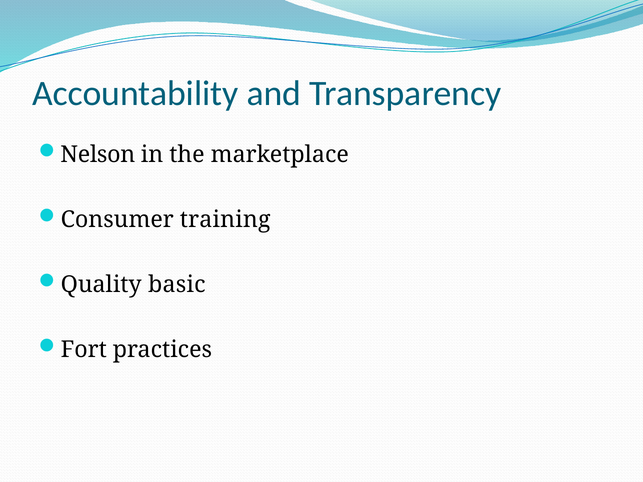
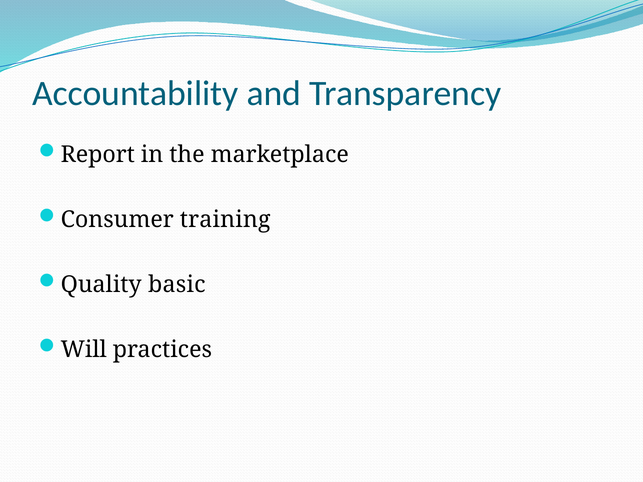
Nelson: Nelson -> Report
Fort: Fort -> Will
